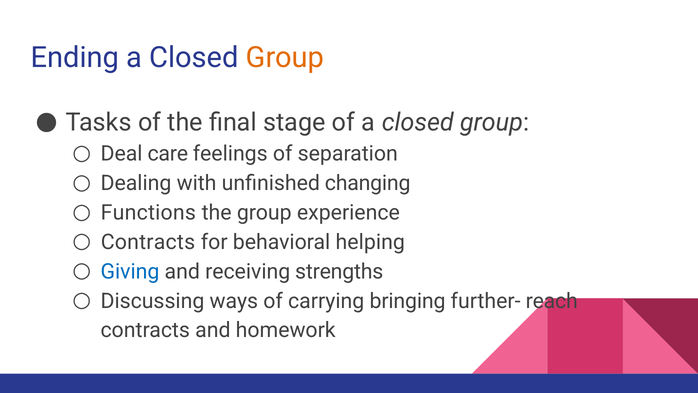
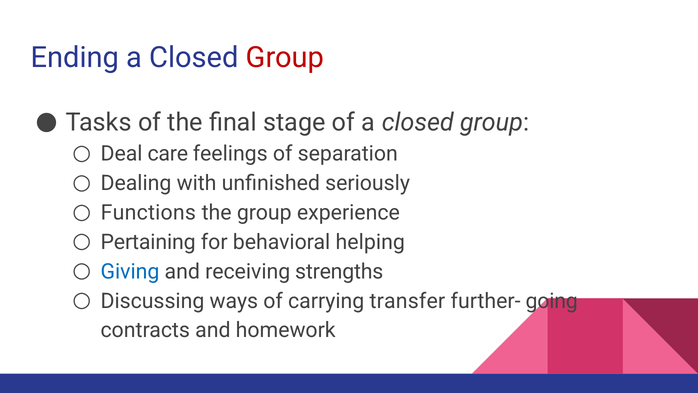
Group at (285, 58) colour: orange -> red
changing: changing -> seriously
Contracts at (148, 242): Contracts -> Pertaining
bringing: bringing -> transfer
reach: reach -> going
